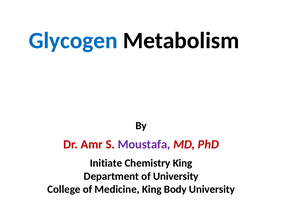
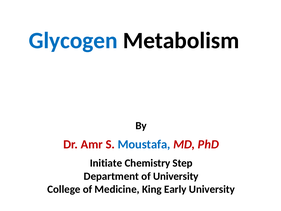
Moustafa colour: purple -> blue
Chemistry King: King -> Step
Body: Body -> Early
